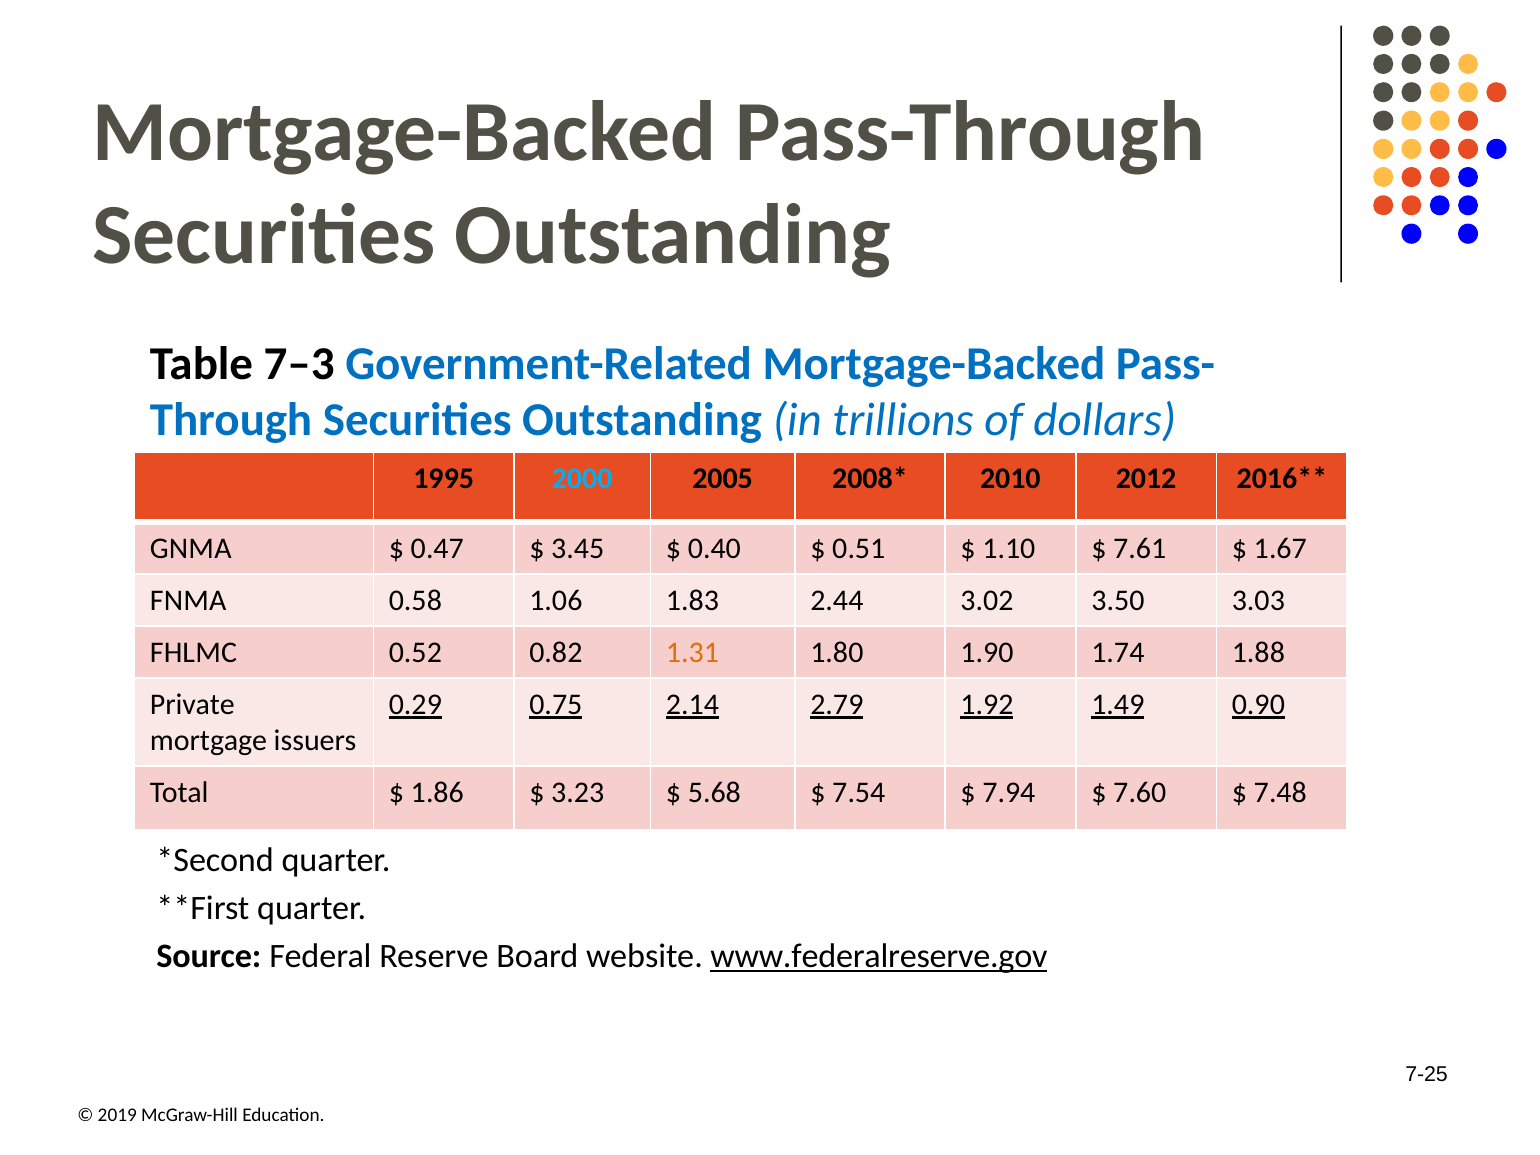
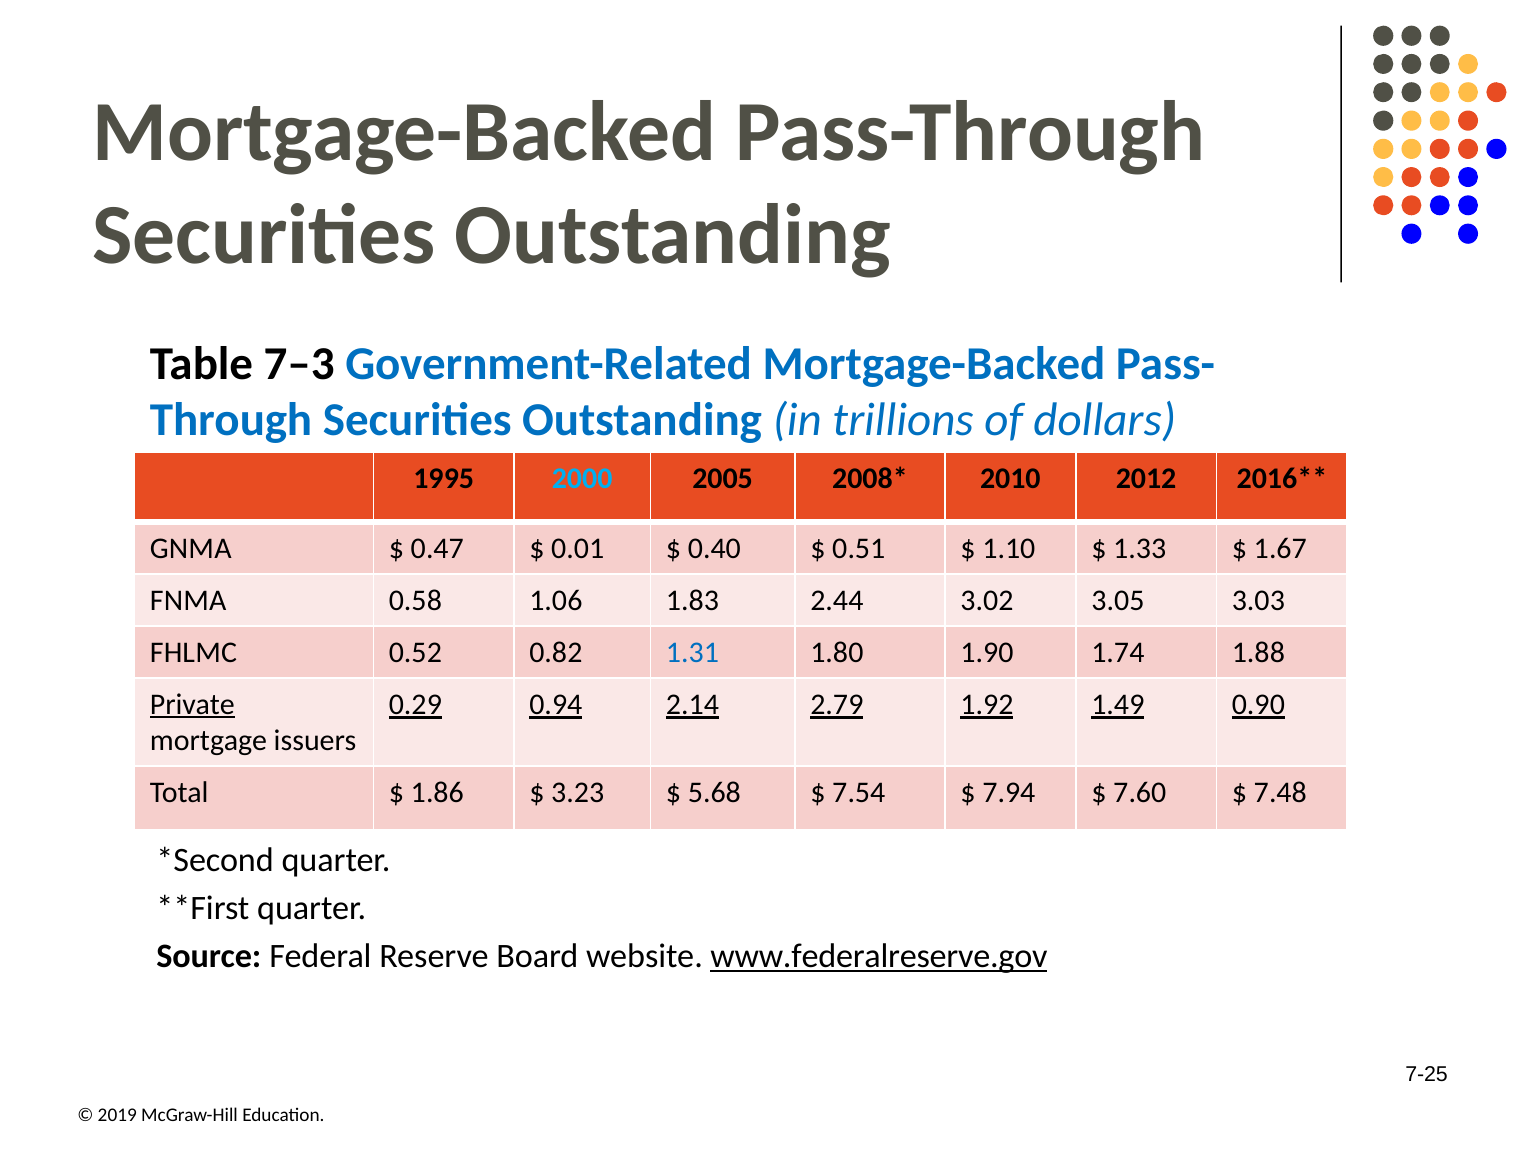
3.45: 3.45 -> 0.01
7.61: 7.61 -> 1.33
3.50: 3.50 -> 3.05
1.31 colour: orange -> blue
Private underline: none -> present
0.75: 0.75 -> 0.94
